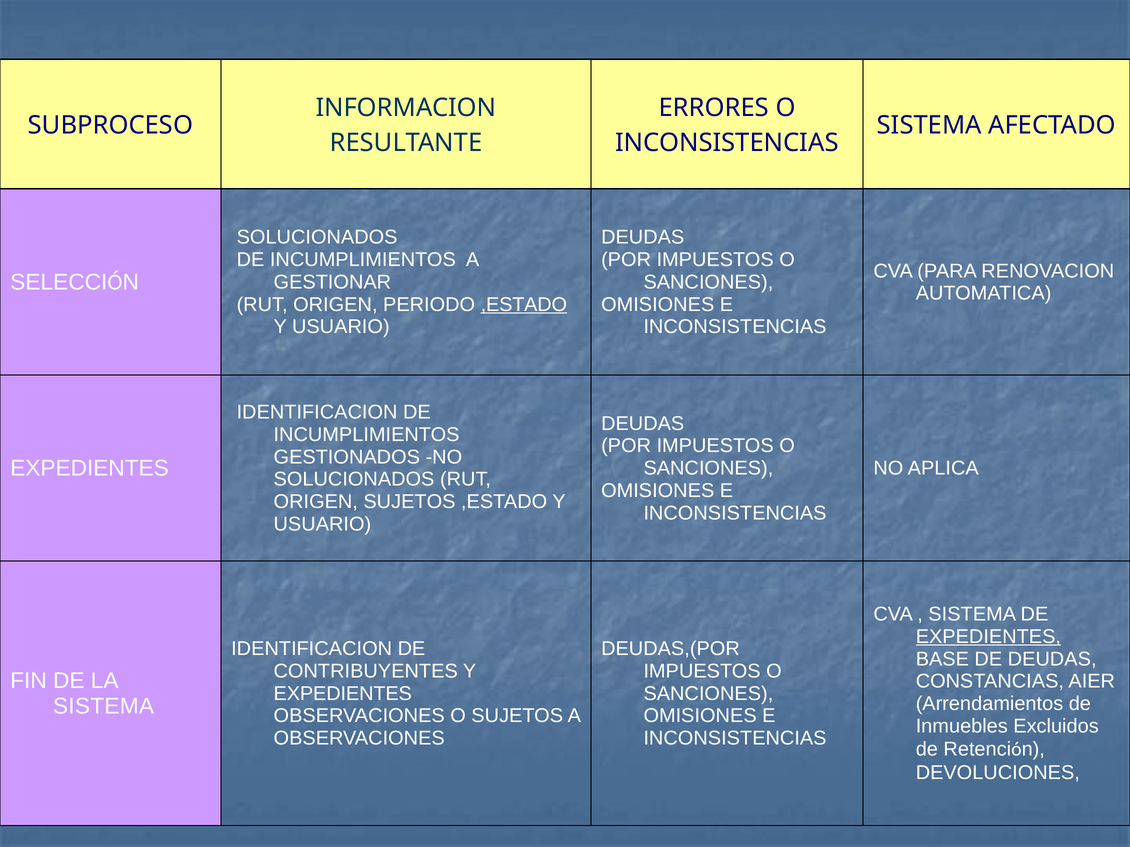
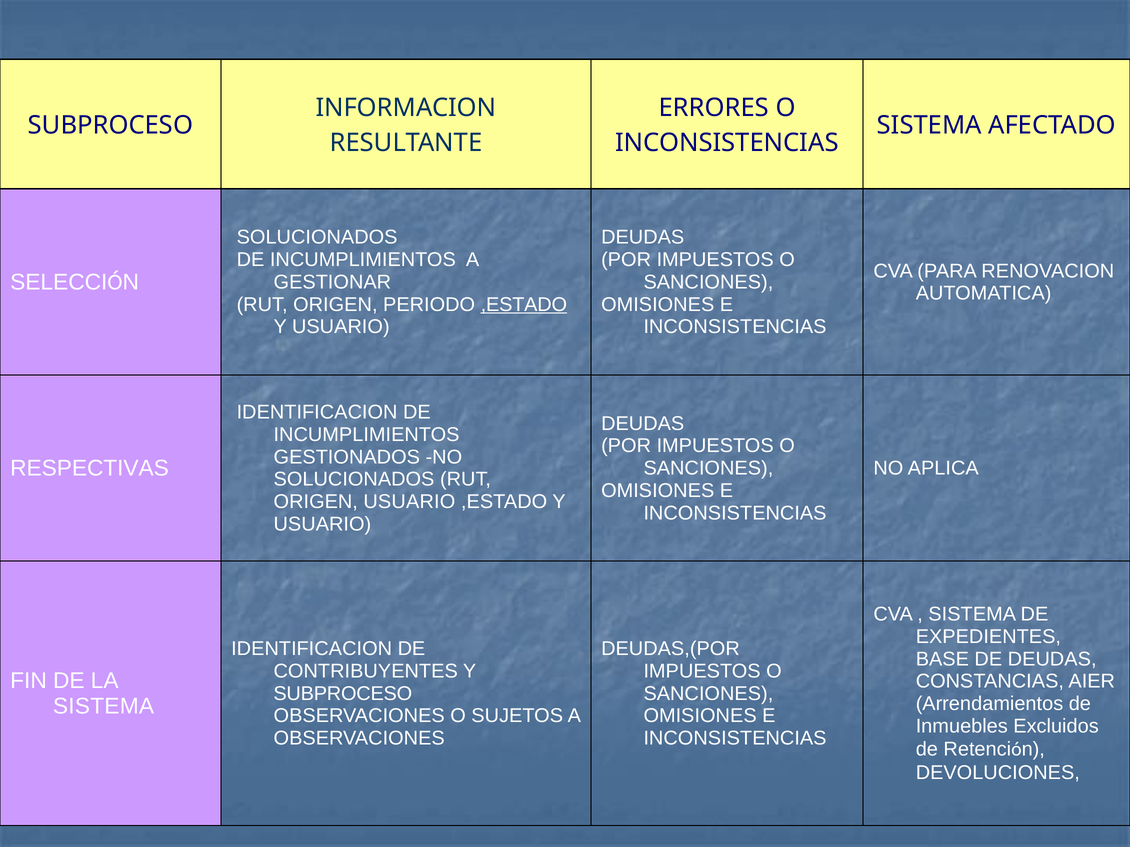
EXPEDIENTES at (90, 468): EXPEDIENTES -> RESPECTIVAS
ORIGEN SUJETOS: SUJETOS -> USUARIO
EXPEDIENTES at (988, 637) underline: present -> none
EXPEDIENTES at (343, 694): EXPEDIENTES -> SUBPROCESO
